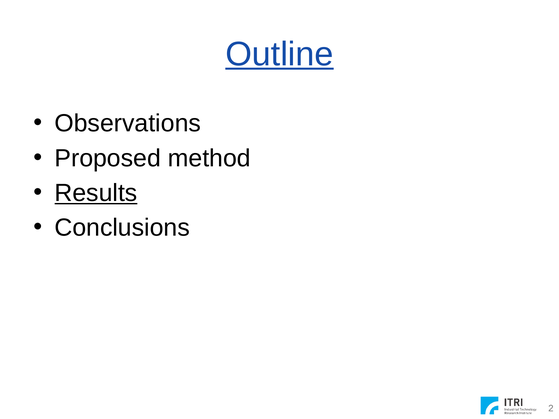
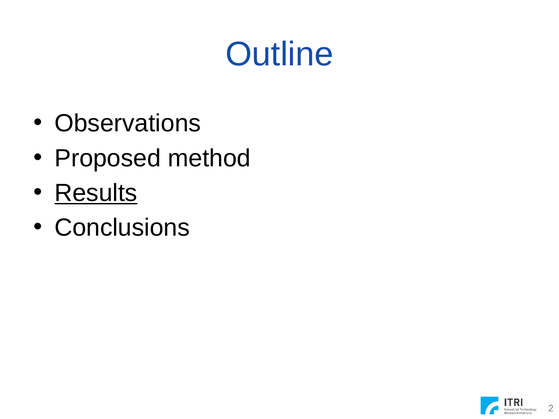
Outline underline: present -> none
